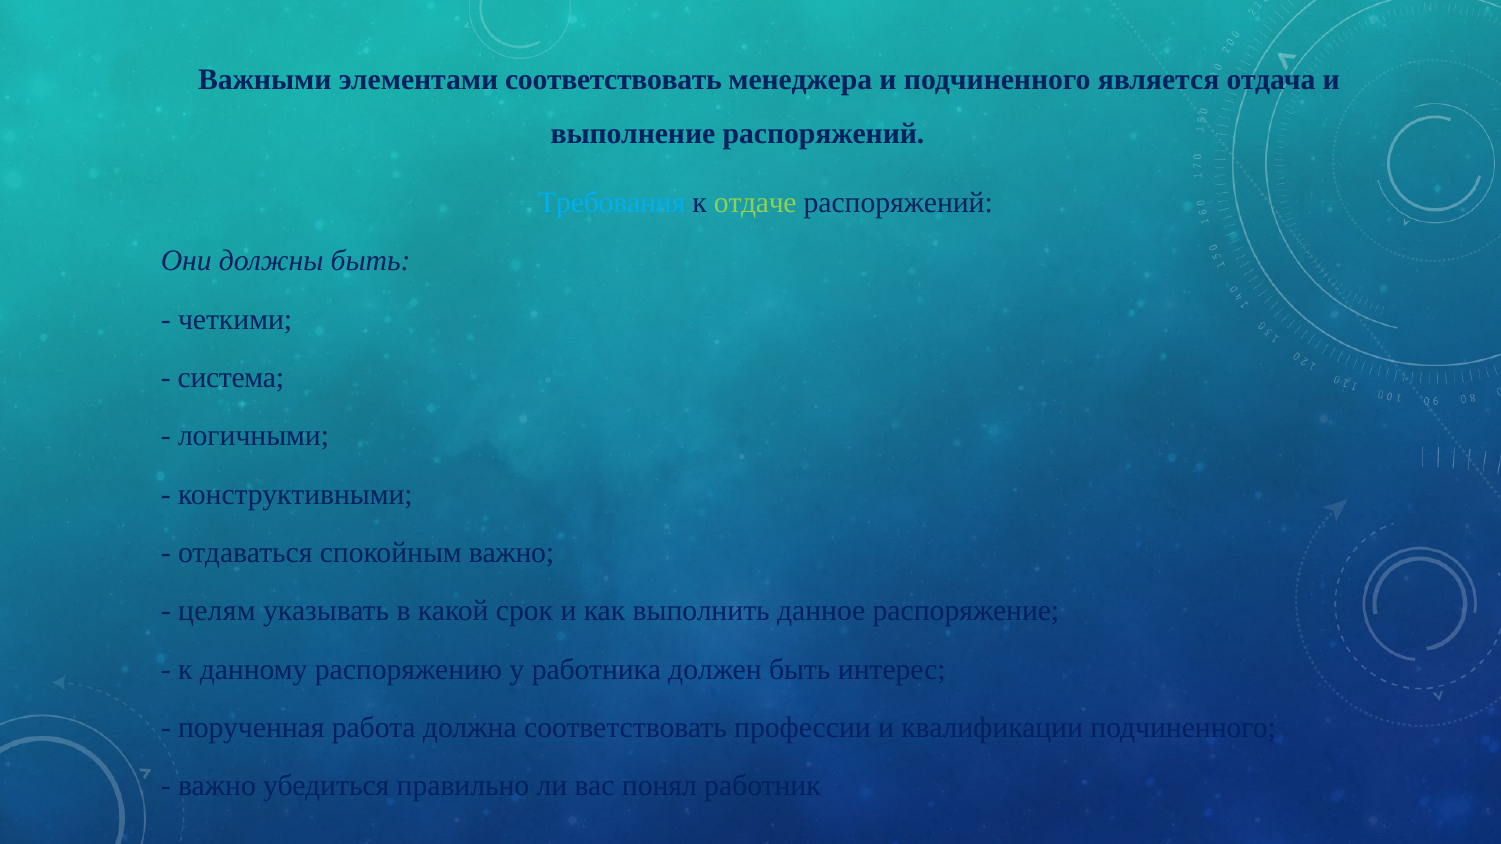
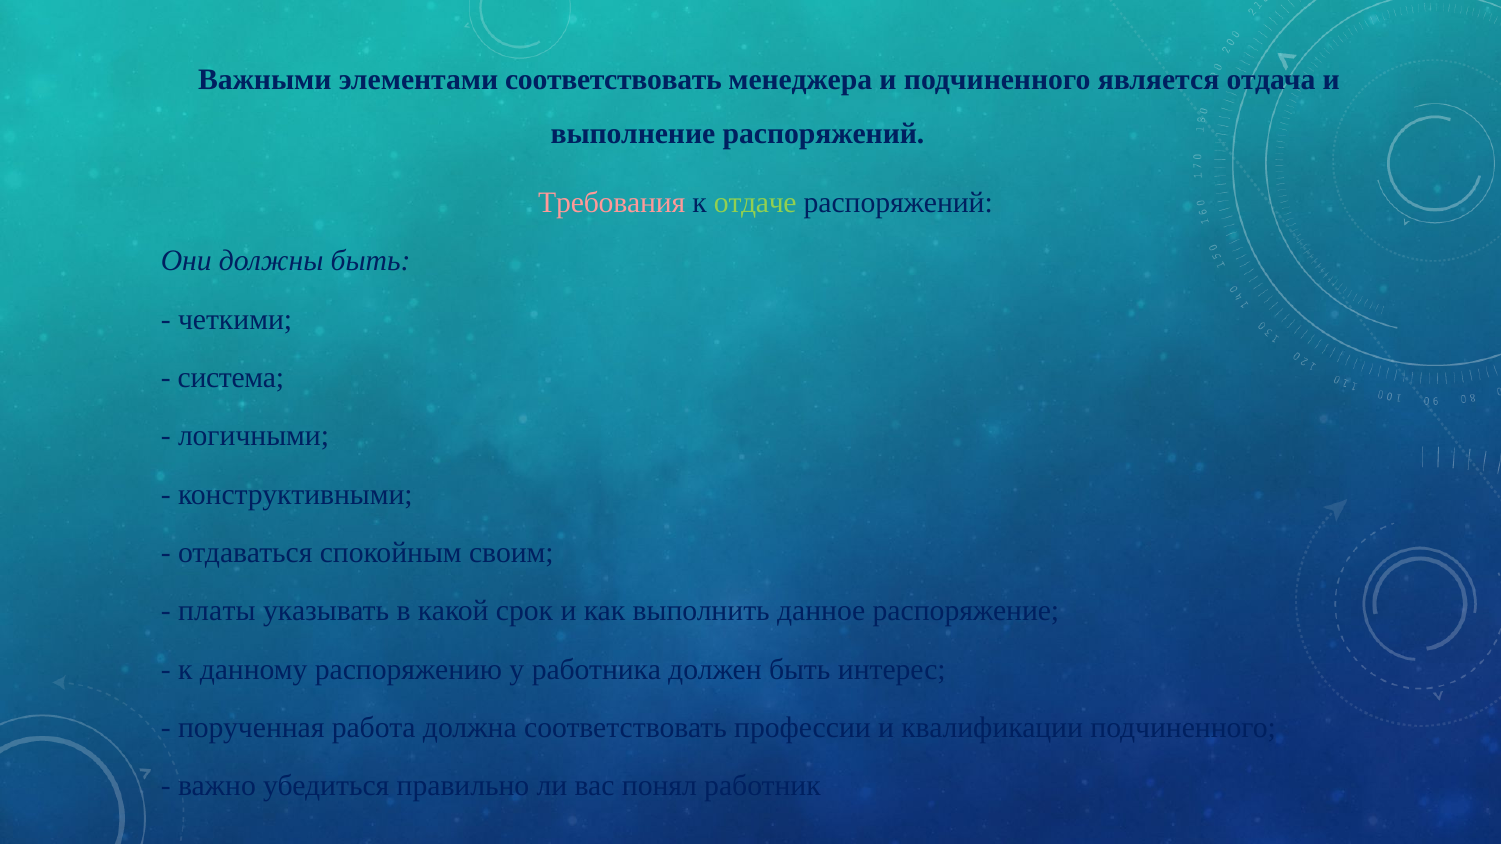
Требования colour: light blue -> pink
спокойным важно: важно -> своим
целям: целям -> платы
